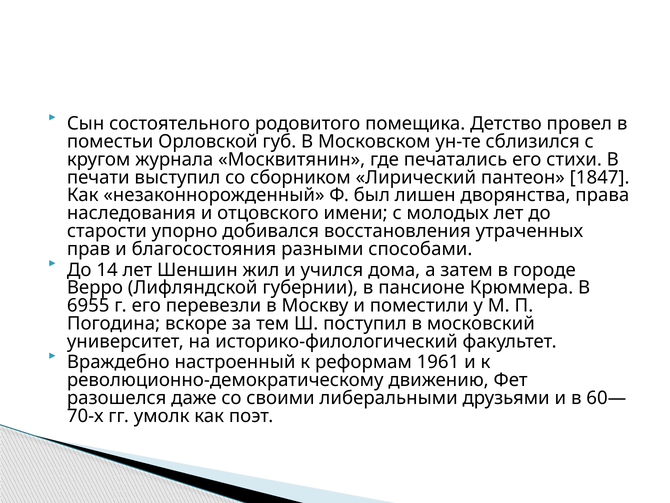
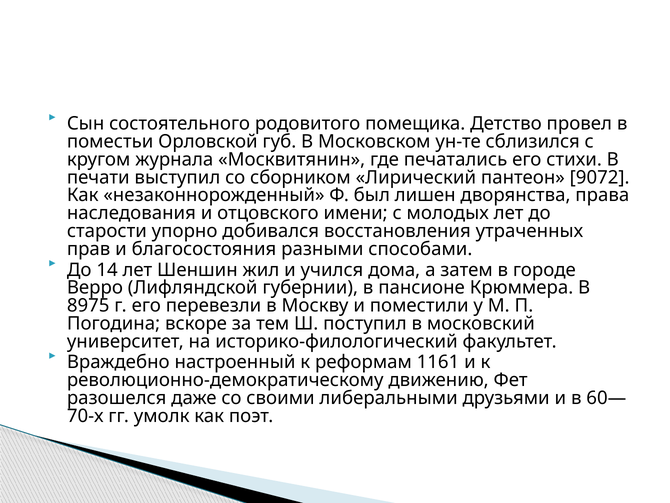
1847: 1847 -> 9072
6955: 6955 -> 8975
1961: 1961 -> 1161
